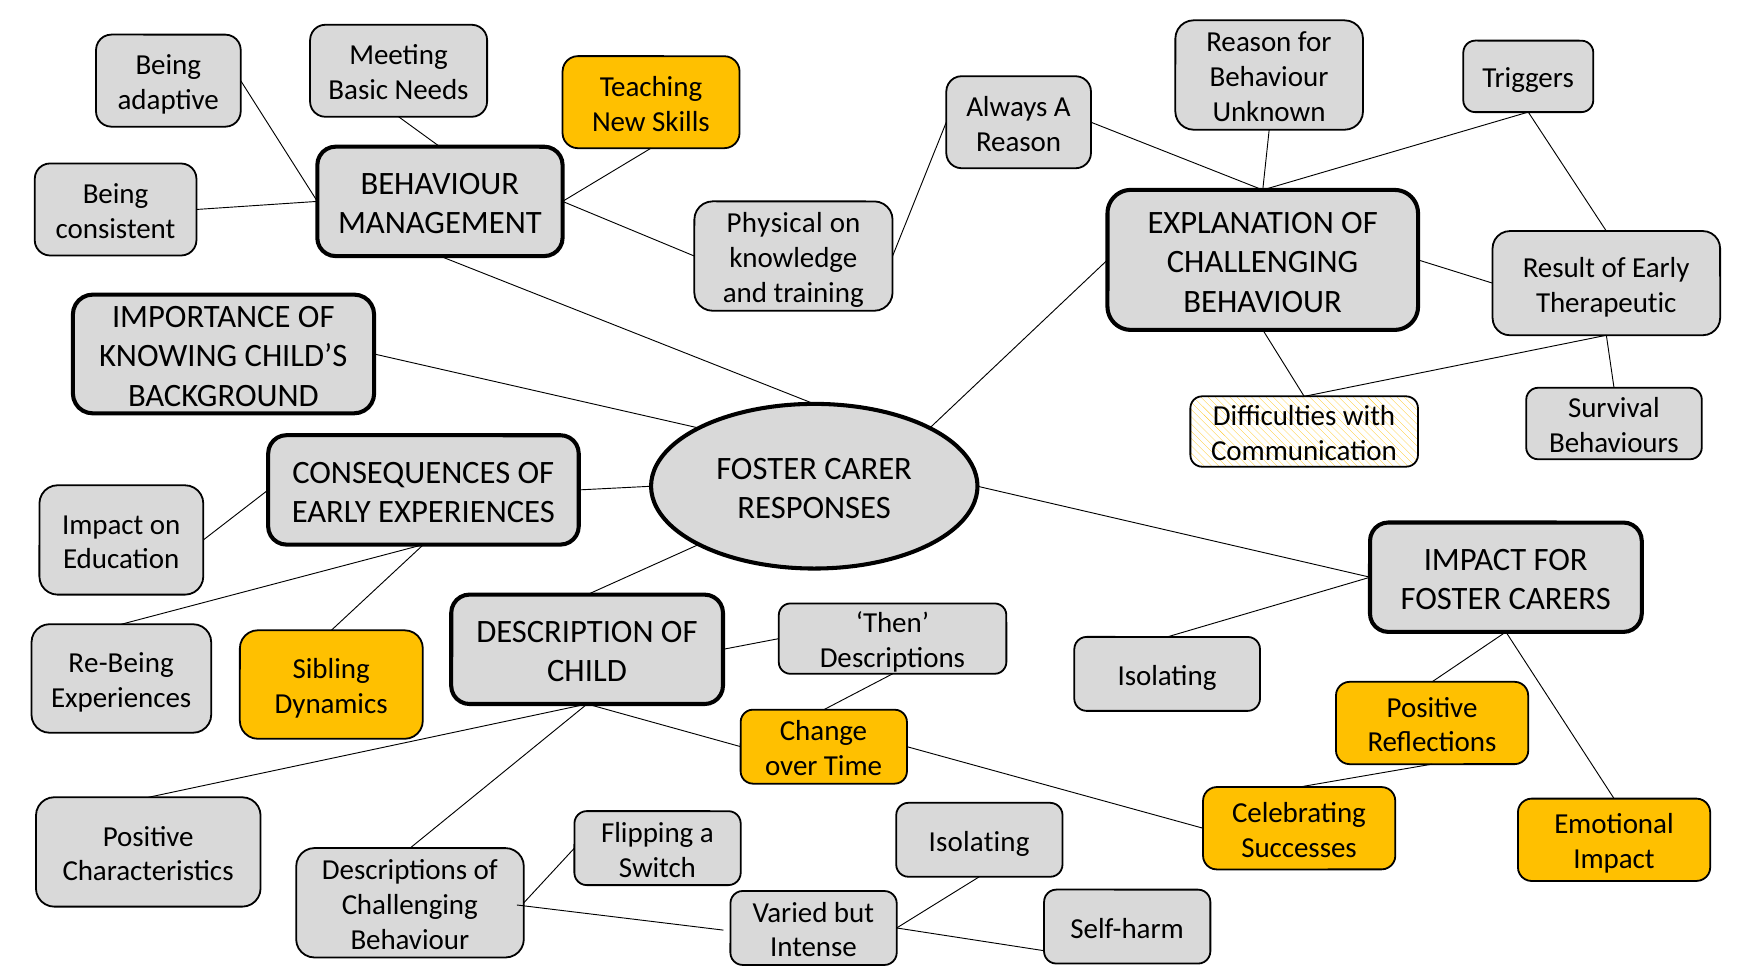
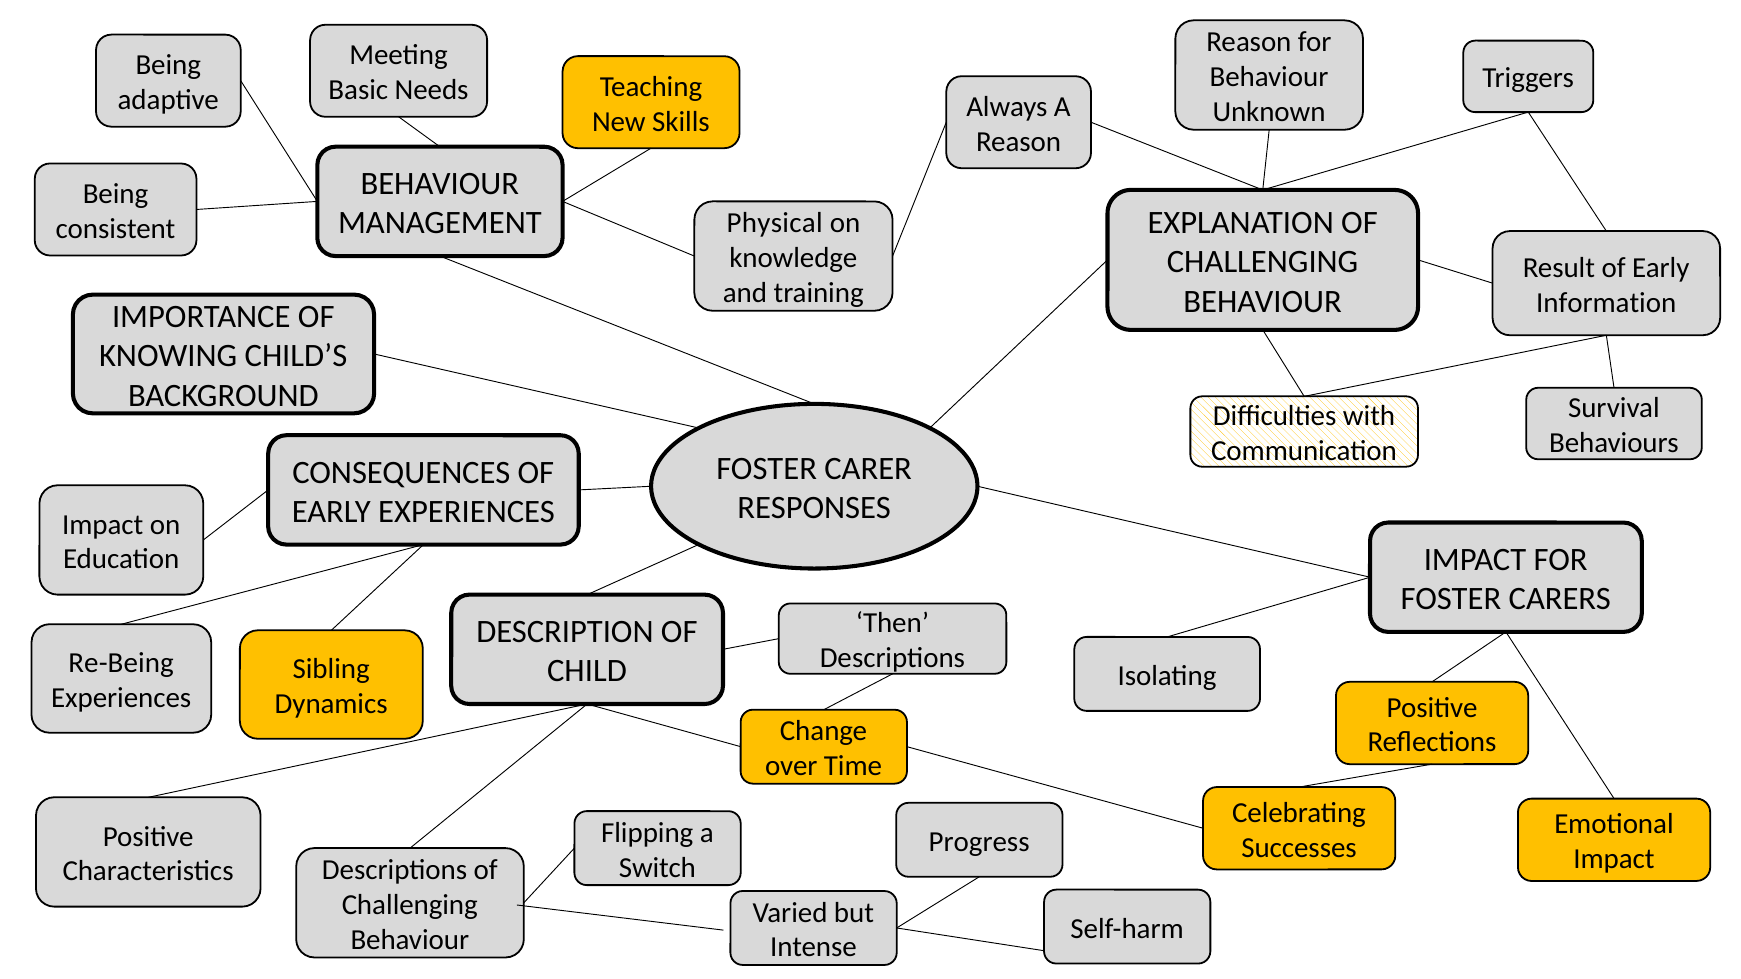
Therapeutic: Therapeutic -> Information
Isolating at (979, 842): Isolating -> Progress
